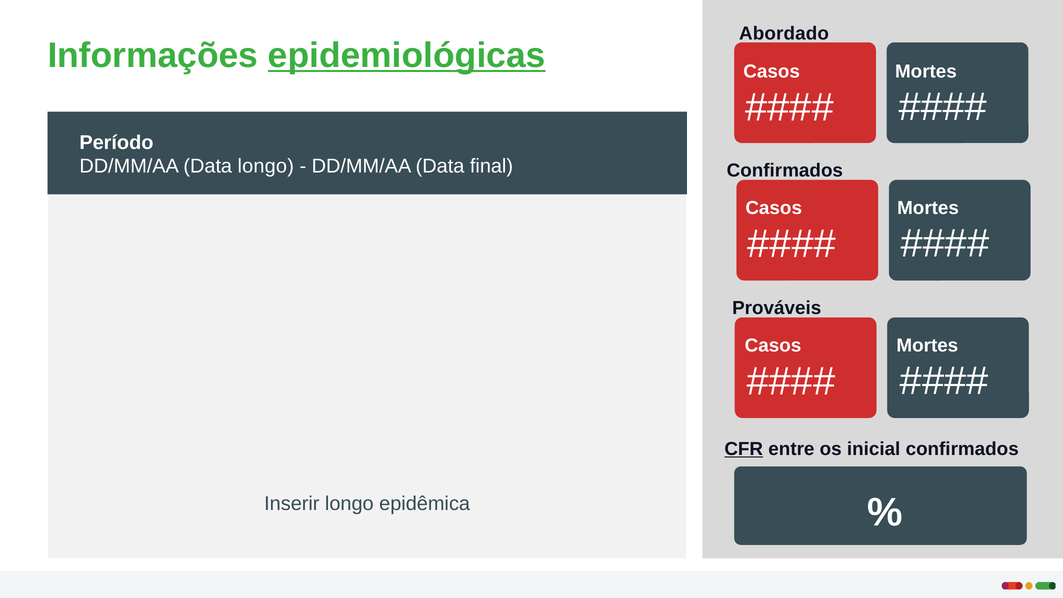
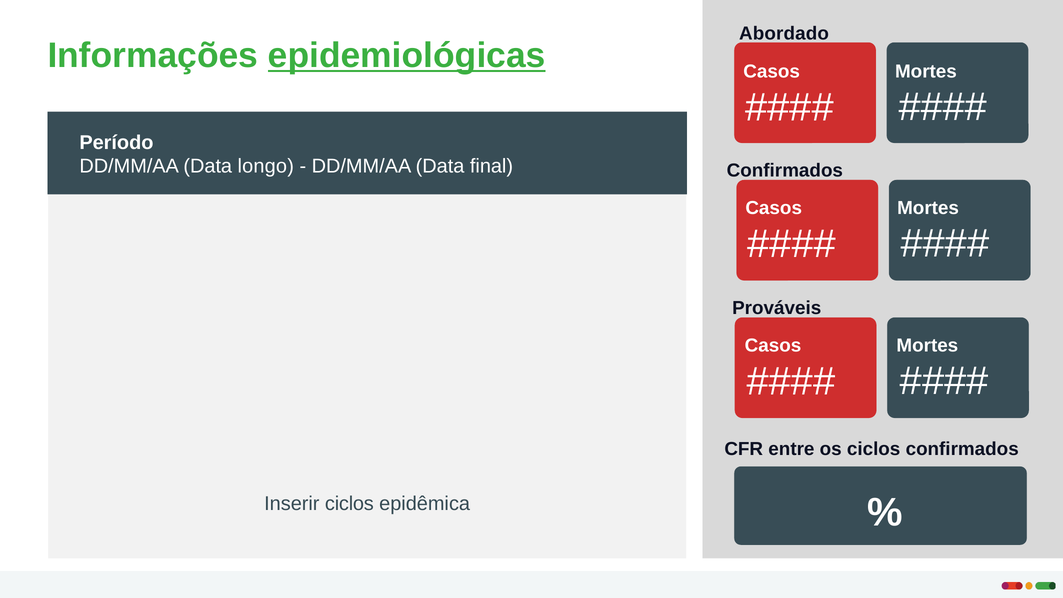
CFR underline: present -> none
os inicial: inicial -> ciclos
Inserir longo: longo -> ciclos
